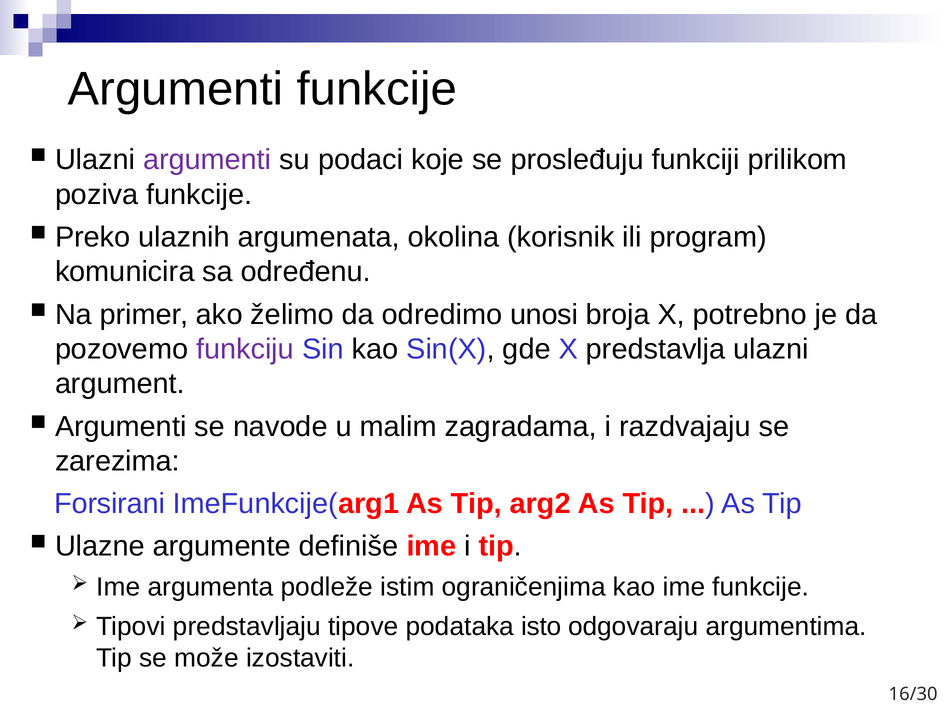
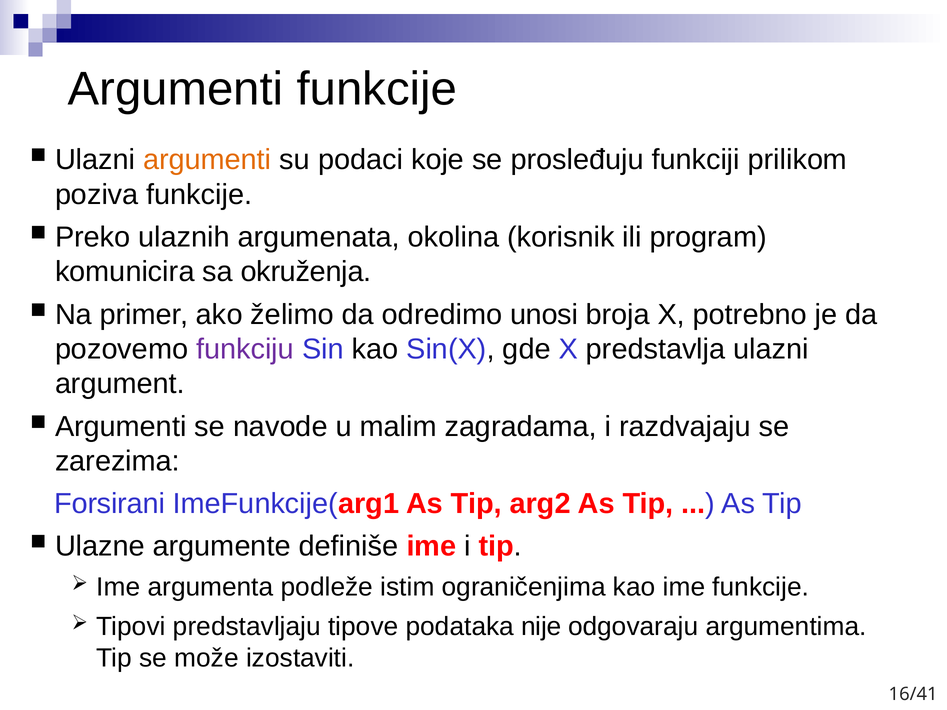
argumenti at (207, 160) colour: purple -> orange
određenu: određenu -> okruženja
isto: isto -> nije
16/30: 16/30 -> 16/41
